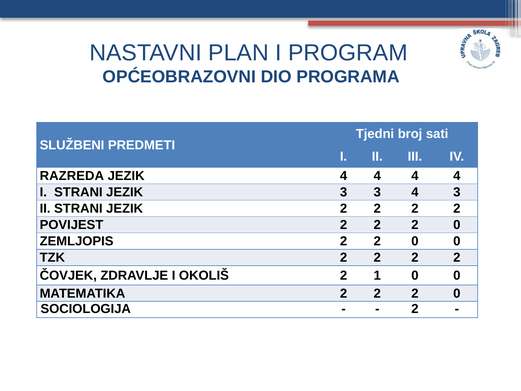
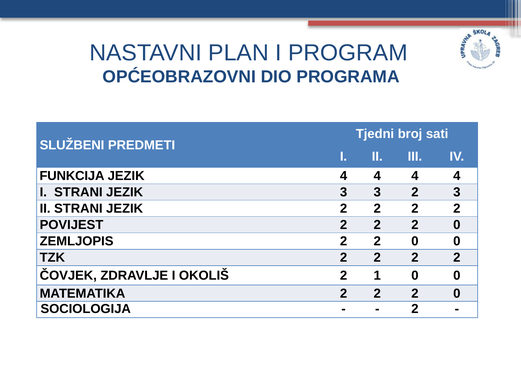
RAZREDA: RAZREDA -> FUNKCIJA
3 4: 4 -> 2
